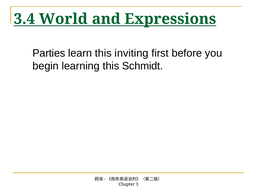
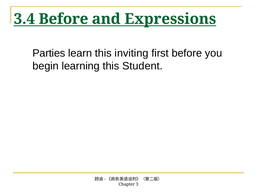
3.4 World: World -> Before
Schmidt: Schmidt -> Student
